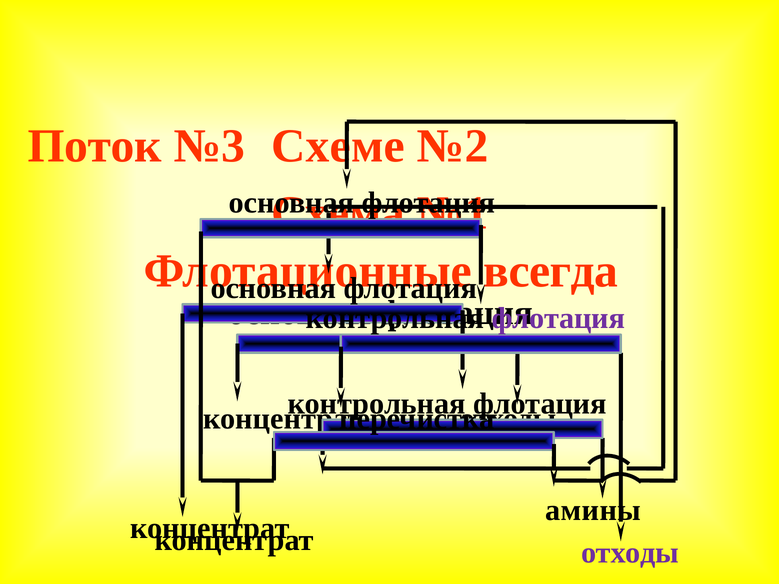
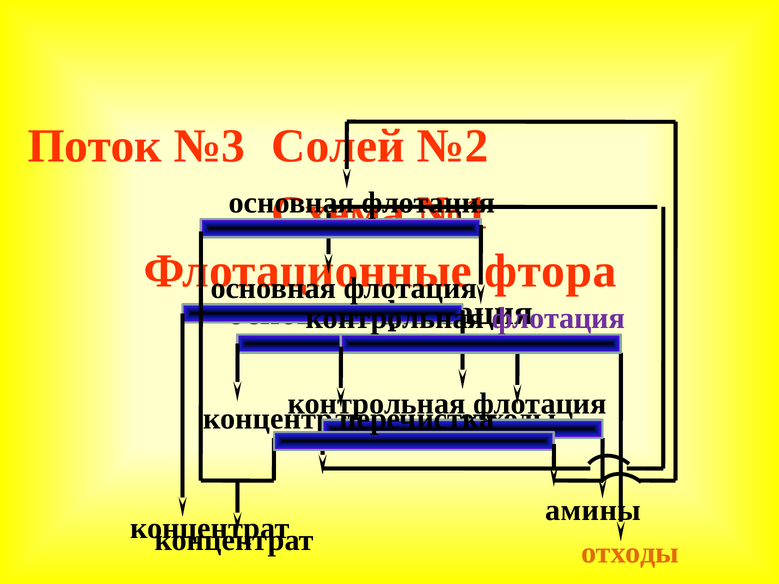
Схеме: Схеме -> Солей
всегда: всегда -> фтора
отходы at (630, 553) colour: purple -> orange
